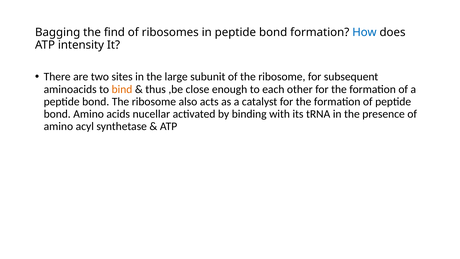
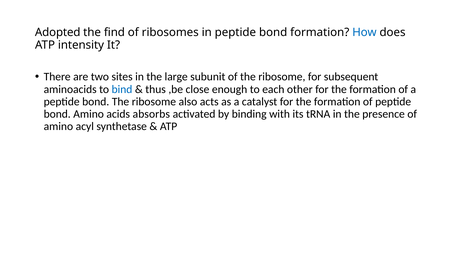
Bagging: Bagging -> Adopted
bind colour: orange -> blue
nucellar: nucellar -> absorbs
